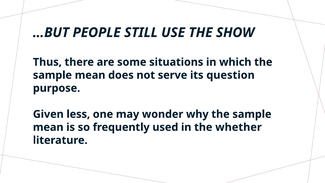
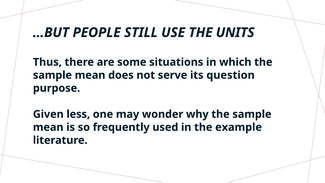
SHOW: SHOW -> UNITS
whether: whether -> example
